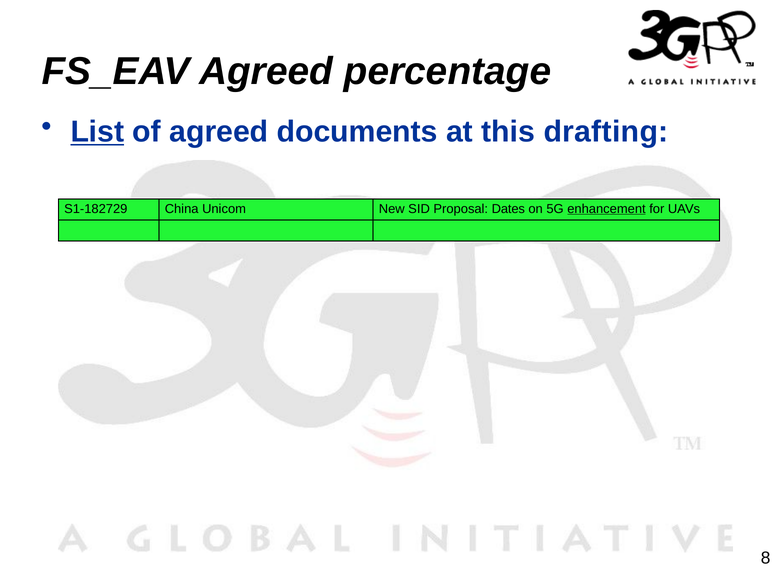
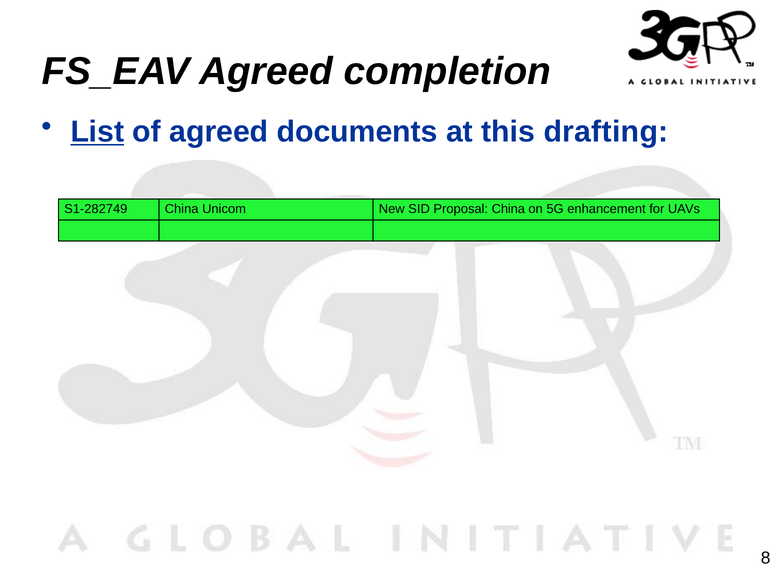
percentage: percentage -> completion
S1-182729: S1-182729 -> S1-282749
Proposal Dates: Dates -> China
enhancement underline: present -> none
